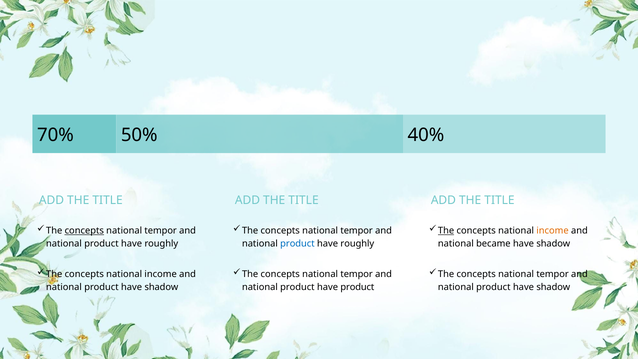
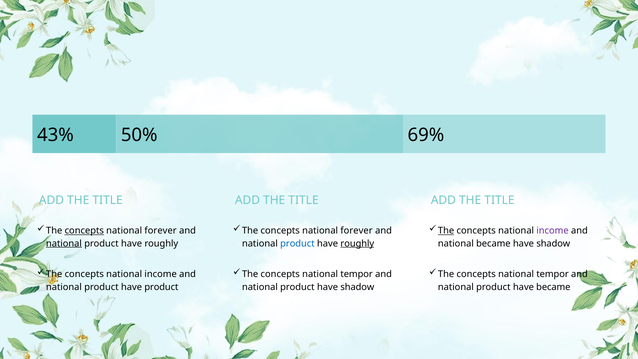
70%: 70% -> 43%
40%: 40% -> 69%
tempor at (161, 231): tempor -> forever
tempor at (357, 231): tempor -> forever
income at (553, 231) colour: orange -> purple
national at (64, 243) underline: none -> present
roughly at (357, 243) underline: none -> present
shadow at (161, 287): shadow -> product
product have product: product -> shadow
shadow at (553, 287): shadow -> became
